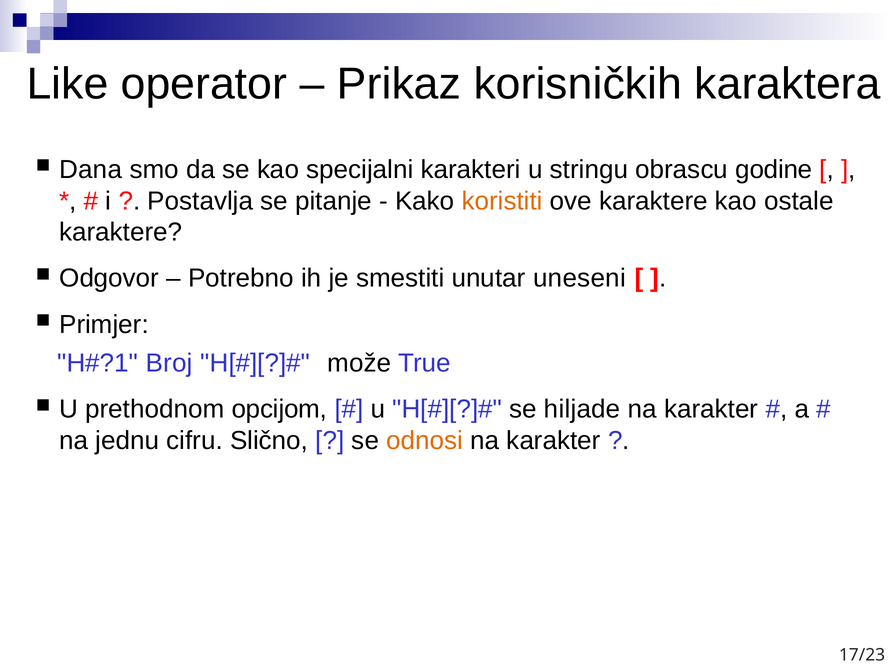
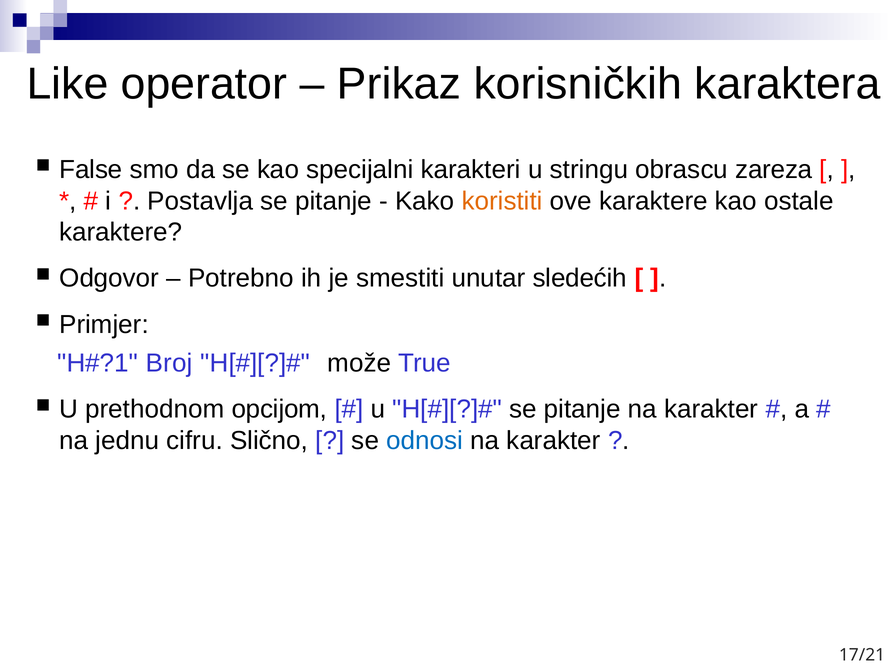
Dana: Dana -> False
godine: godine -> zareza
uneseni: uneseni -> sledećih
hiljade at (582, 410): hiljade -> pitanje
odnosi colour: orange -> blue
17/23: 17/23 -> 17/21
